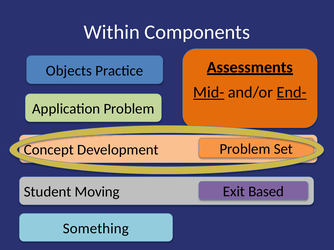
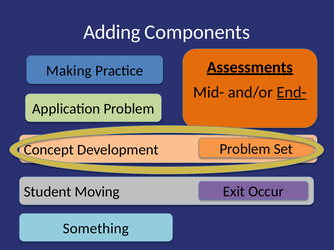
Within: Within -> Adding
Objects: Objects -> Making
Mid- underline: present -> none
Based: Based -> Occur
